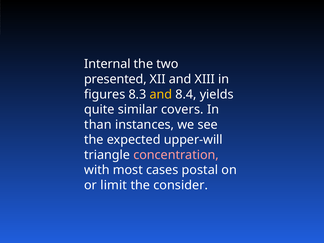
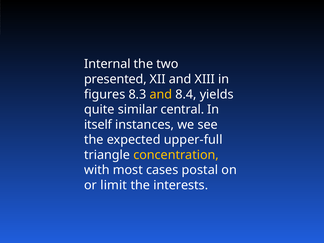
covers: covers -> central
than: than -> itself
upper-will: upper-will -> upper-full
concentration colour: pink -> yellow
consider: consider -> interests
